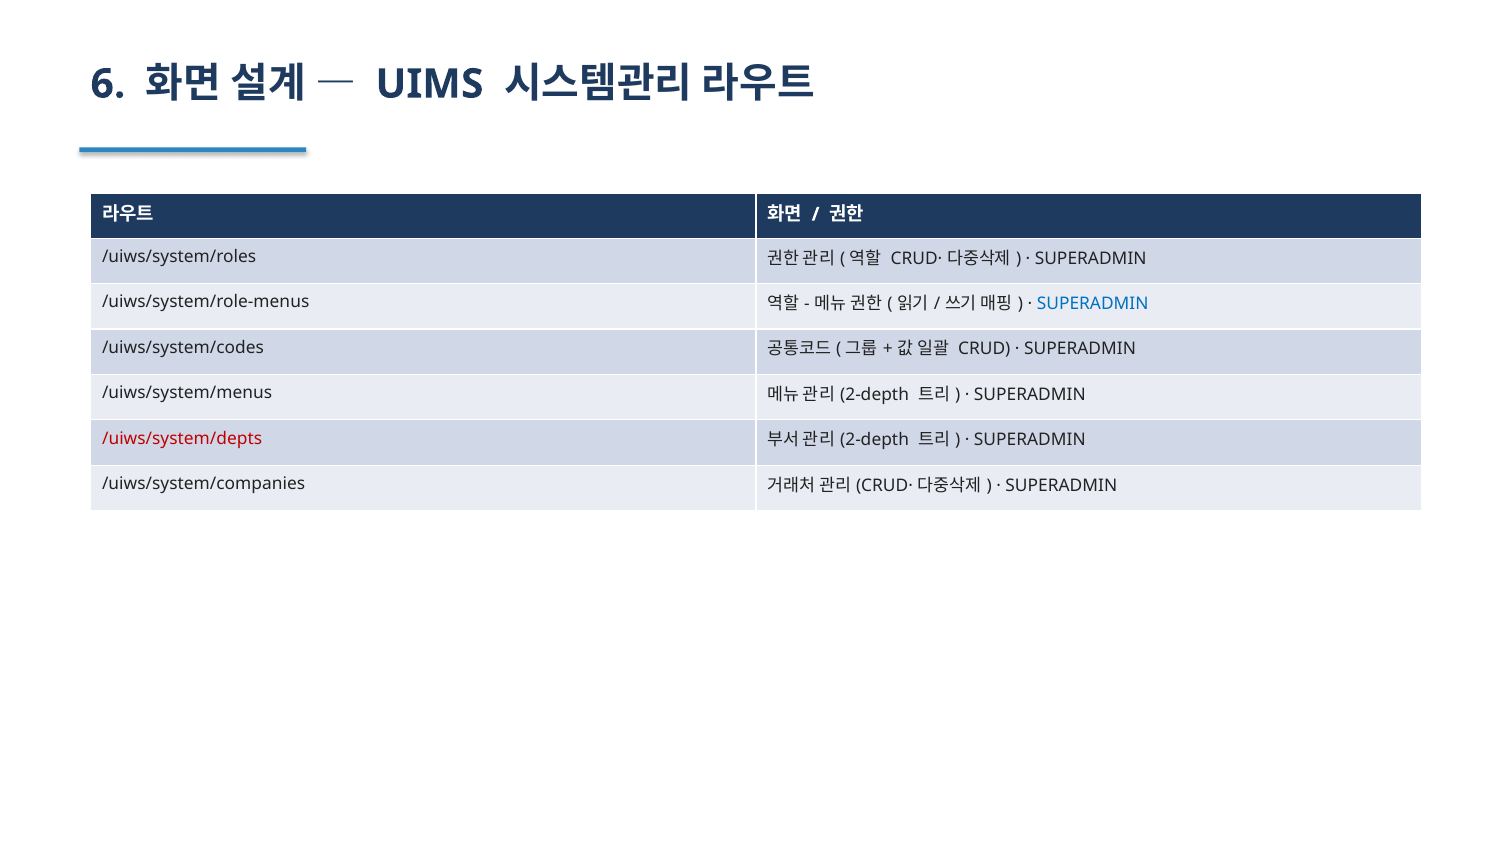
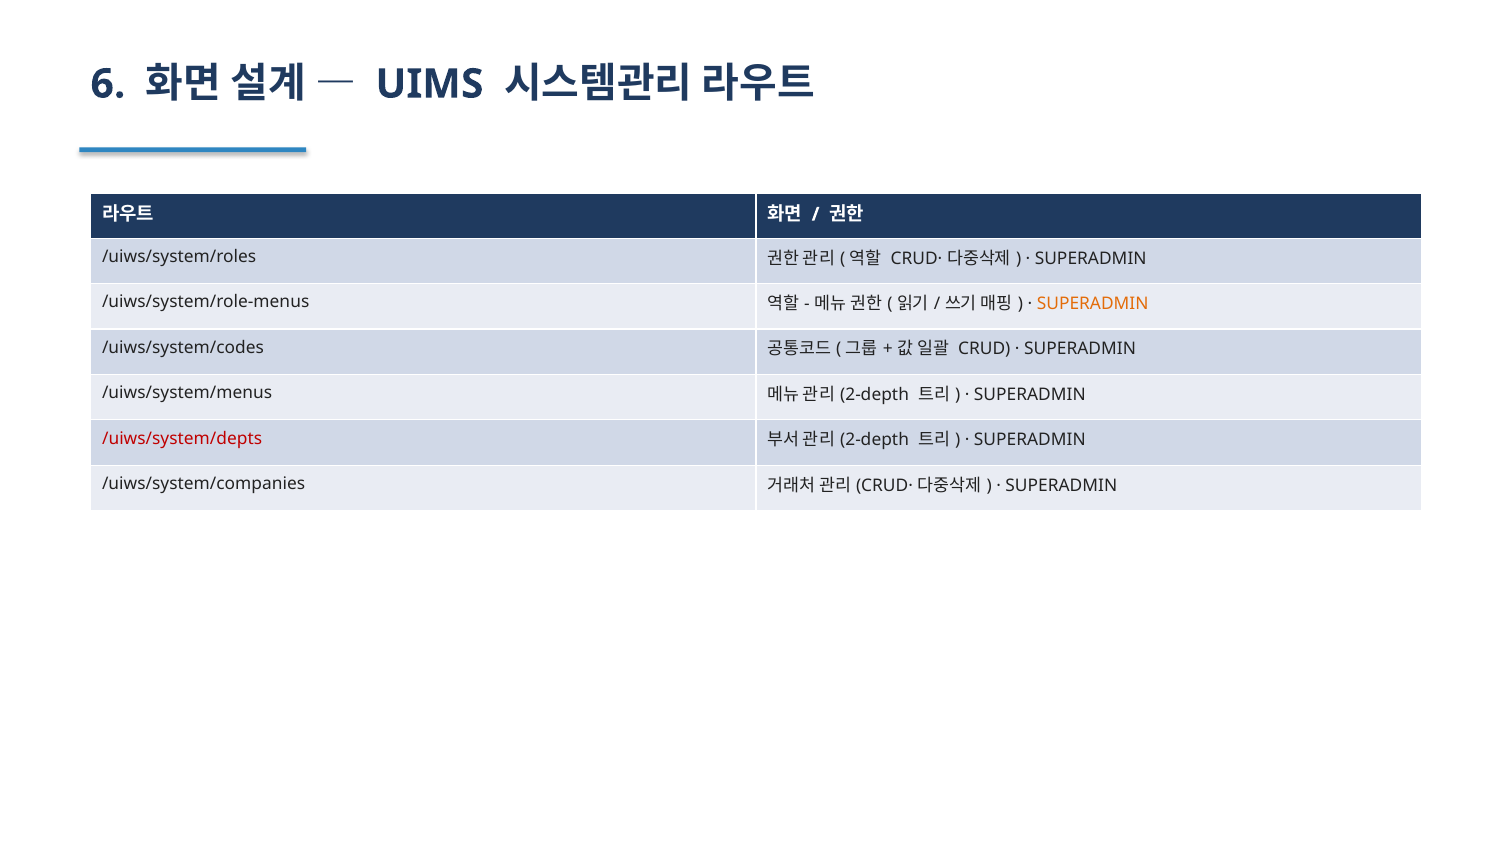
SUPERADMIN at (1093, 304) colour: blue -> orange
